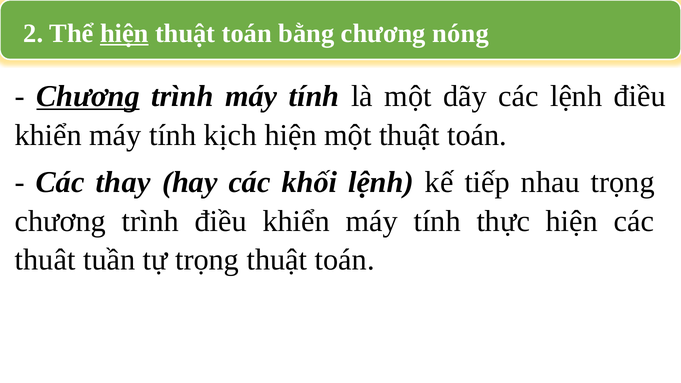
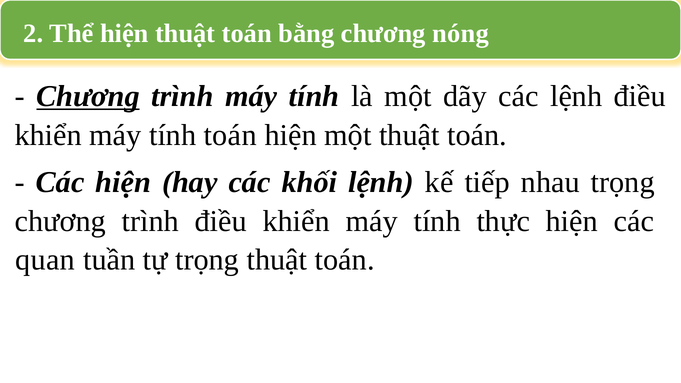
hiện at (124, 33) underline: present -> none
tính kịch: kịch -> toán
Các thay: thay -> hiện
thuât: thuât -> quan
